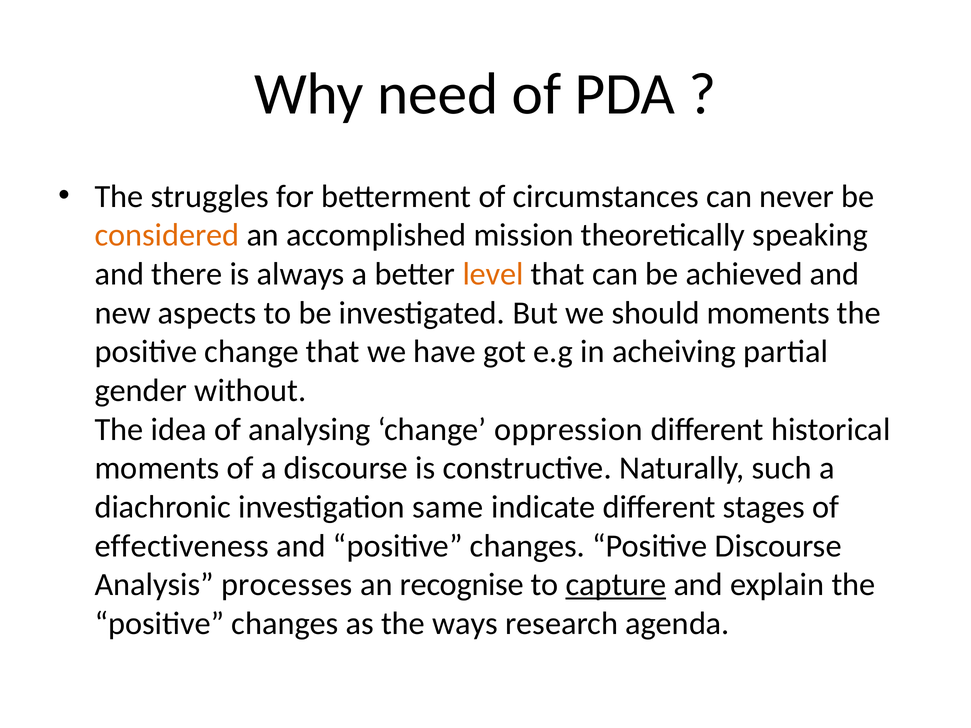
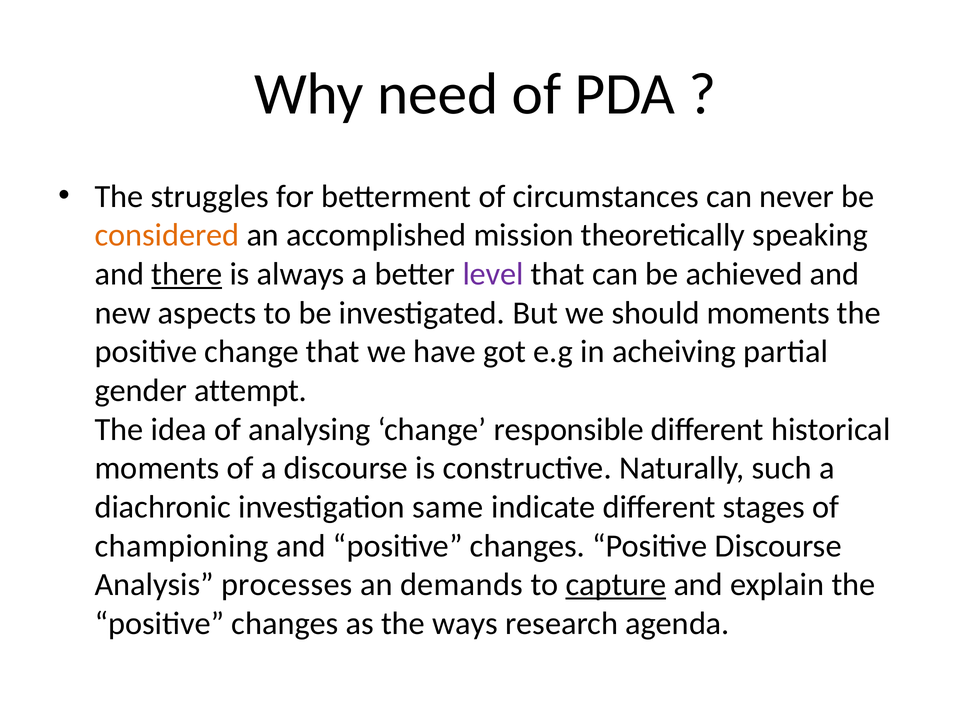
there underline: none -> present
level colour: orange -> purple
without: without -> attempt
oppression: oppression -> responsible
effectiveness: effectiveness -> championing
recognise: recognise -> demands
